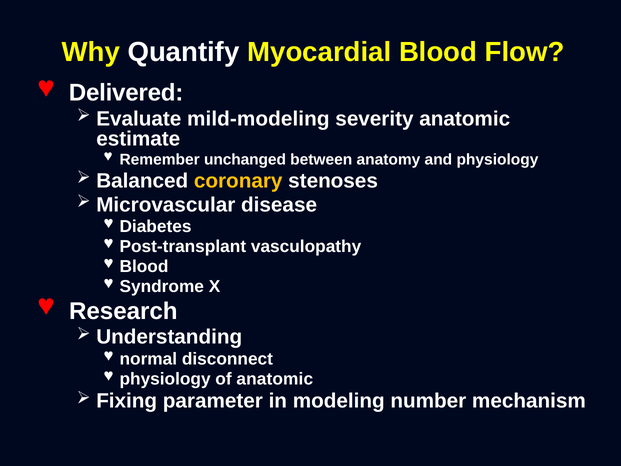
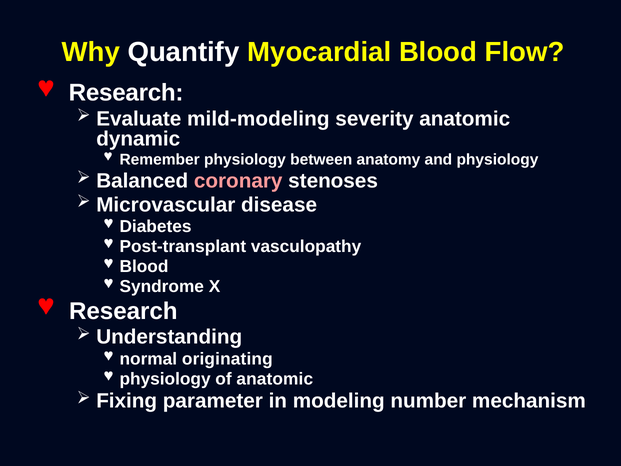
Delivered at (126, 93): Delivered -> Research
estimate: estimate -> dynamic
Remember unchanged: unchanged -> physiology
coronary colour: yellow -> pink
disconnect: disconnect -> originating
